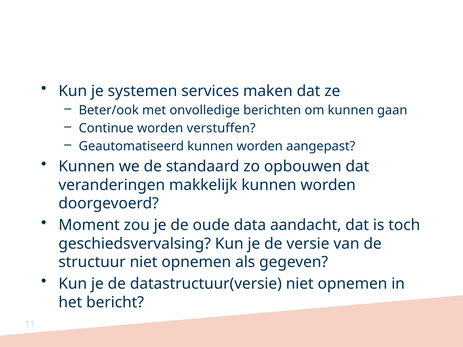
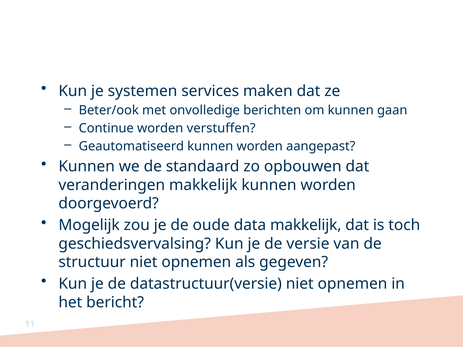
Moment: Moment -> Mogelijk
data aandacht: aandacht -> makkelijk
